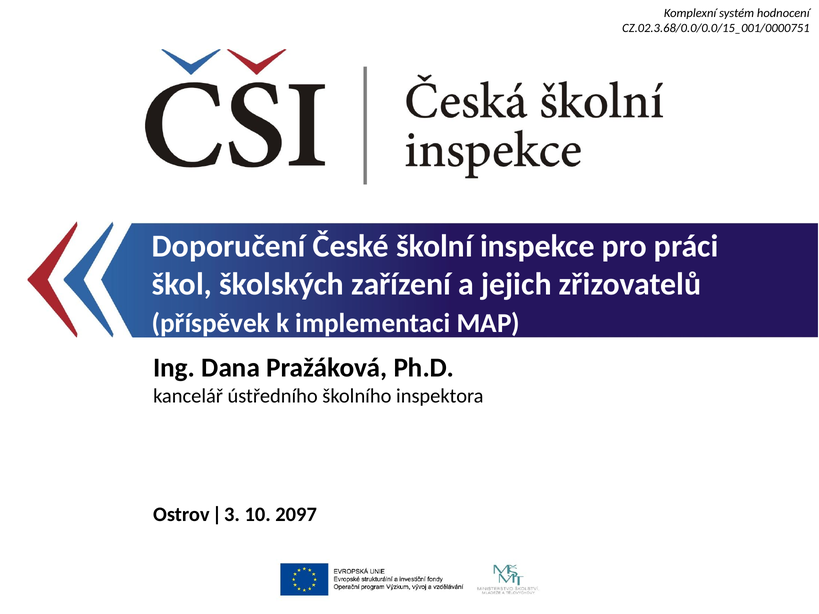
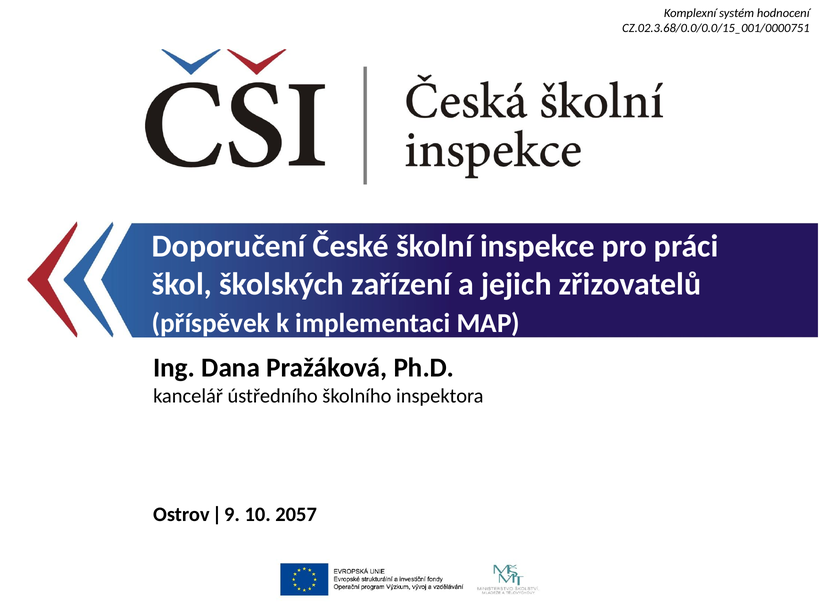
3: 3 -> 9
2097: 2097 -> 2057
